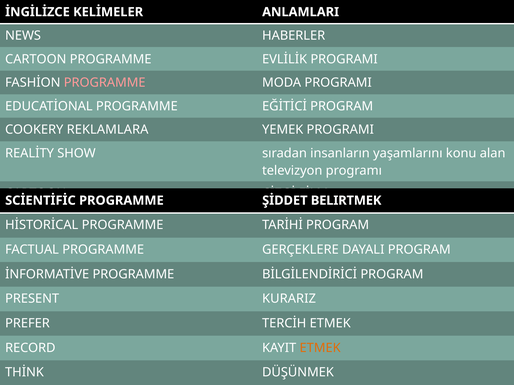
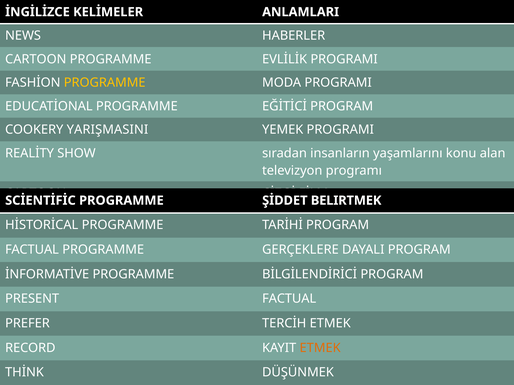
PROGRAMME at (105, 83) colour: pink -> yellow
REKLAMLARA: REKLAMLARA -> YARIŞMASINI
PRESENT KURARIZ: KURARIZ -> FACTUAL
